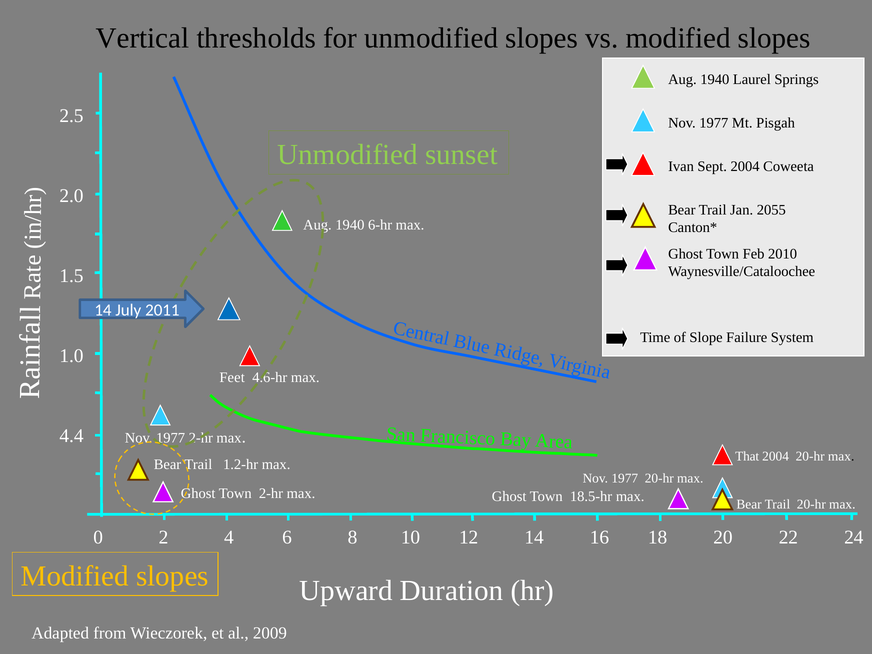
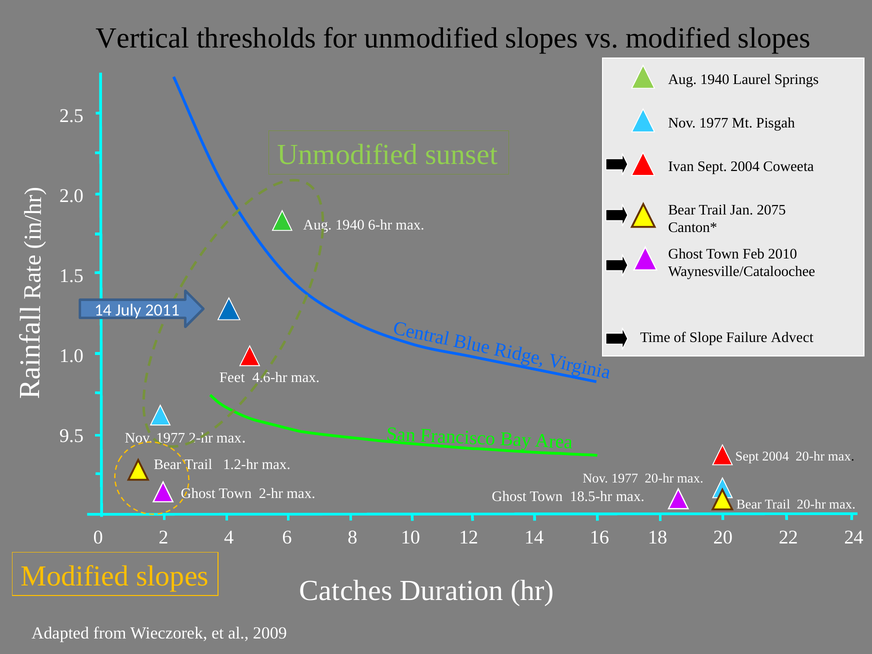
2055: 2055 -> 2075
System: System -> Advect
4.4: 4.4 -> 9.5
That at (747, 456): That -> Sept
Upward: Upward -> Catches
